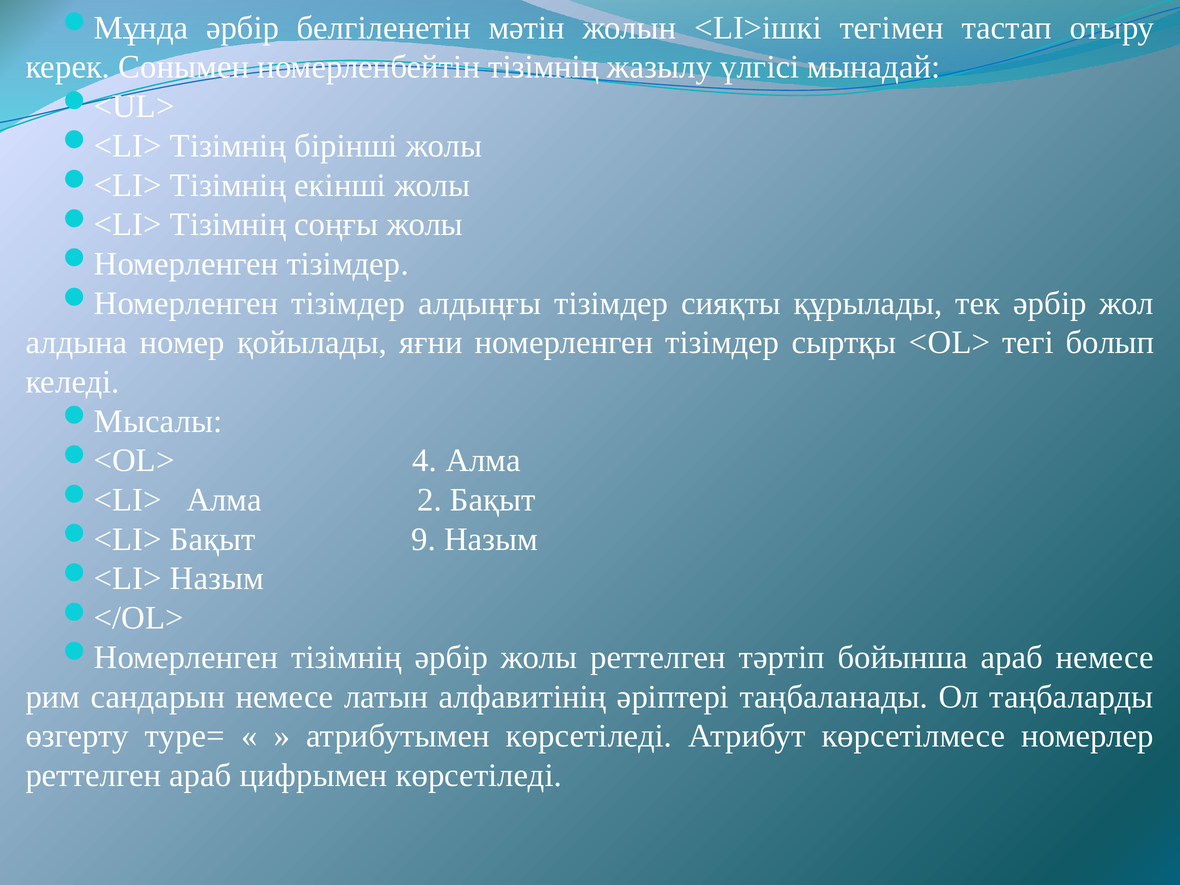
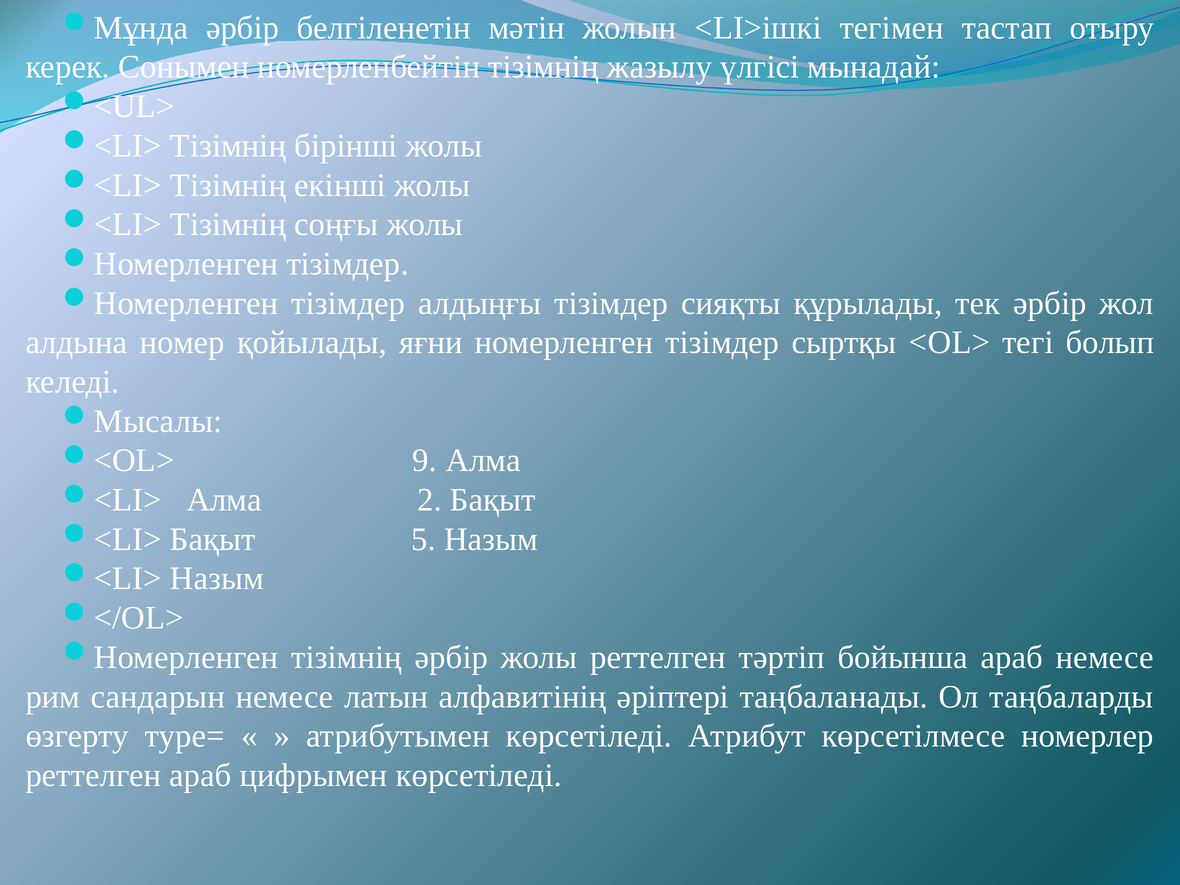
4: 4 -> 9
9: 9 -> 5
